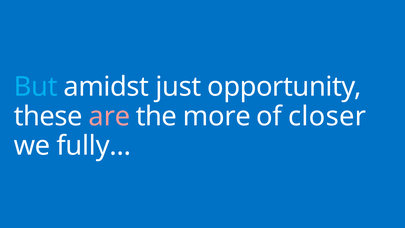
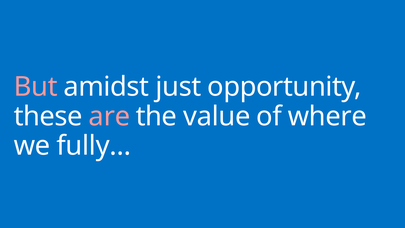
But colour: light blue -> pink
more: more -> value
closer: closer -> where
